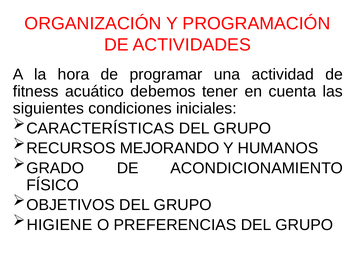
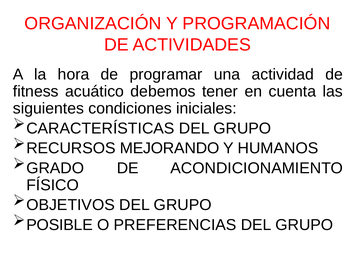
HIGIENE: HIGIENE -> POSIBLE
